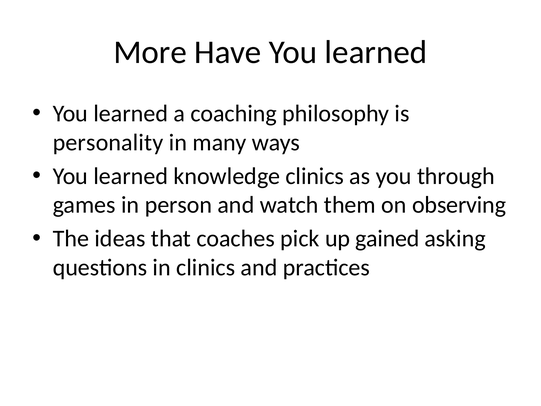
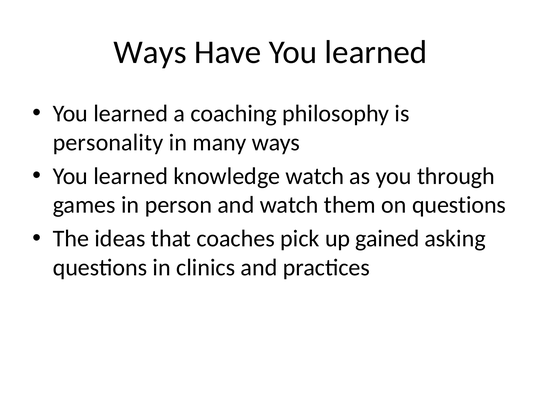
More at (150, 52): More -> Ways
knowledge clinics: clinics -> watch
on observing: observing -> questions
